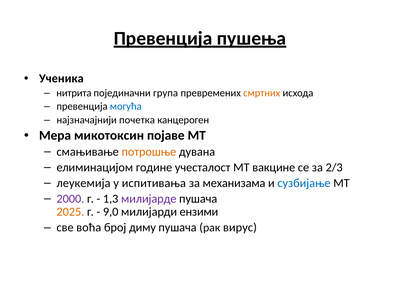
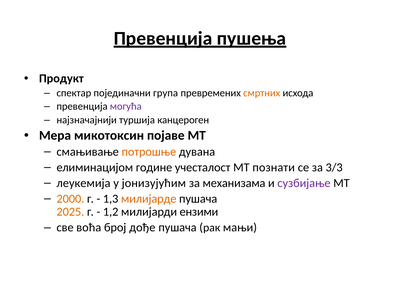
Ученика: Ученика -> Продукт
нитрита: нитрита -> спектар
могућа colour: blue -> purple
почетка: почетка -> туршија
вакцине: вакцине -> познати
2/3: 2/3 -> 3/3
испитивања: испитивања -> јонизујућим
сузбијање colour: blue -> purple
2000 colour: purple -> orange
милијарде colour: purple -> orange
9,0: 9,0 -> 1,2
диму: диму -> дође
вирус: вирус -> мањи
